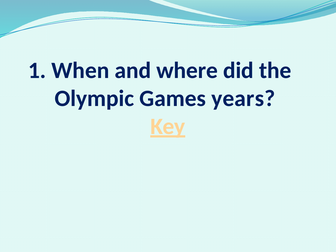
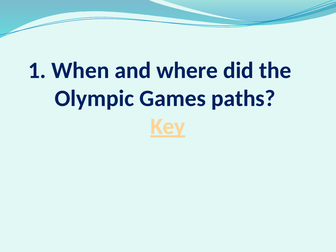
years: years -> paths
